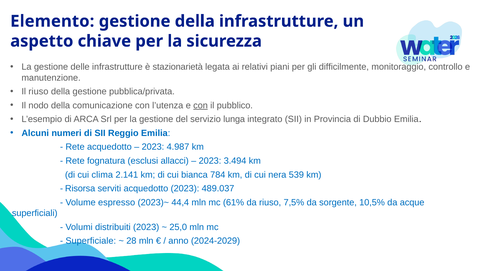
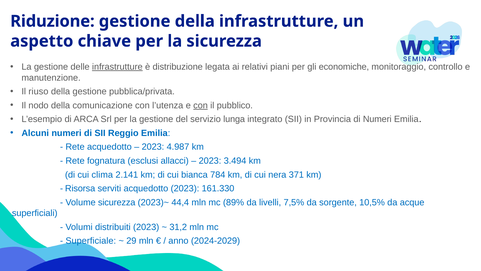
Elemento: Elemento -> Riduzione
infrastrutture at (117, 67) underline: none -> present
stazionarietà: stazionarietà -> distribuzione
difficilmente: difficilmente -> economiche
di Dubbio: Dubbio -> Numeri
539: 539 -> 371
489.037: 489.037 -> 161.330
Volume espresso: espresso -> sicurezza
61%: 61% -> 89%
da riuso: riuso -> livelli
25,0: 25,0 -> 31,2
28: 28 -> 29
